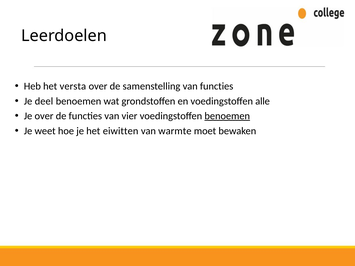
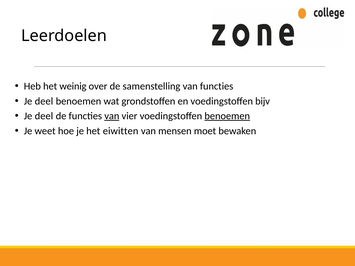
versta: versta -> weinig
alle: alle -> bijv
over at (44, 116): over -> deel
van at (112, 116) underline: none -> present
warmte: warmte -> mensen
